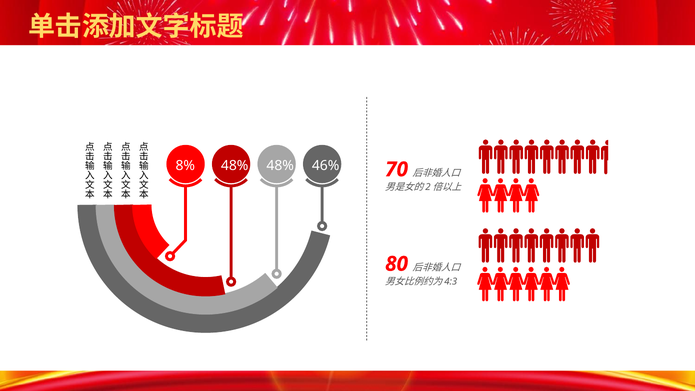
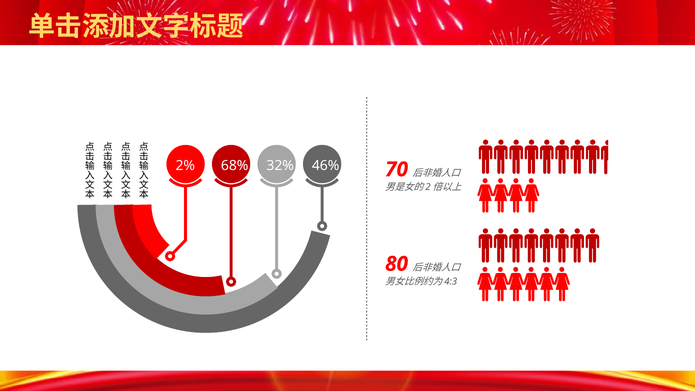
8%: 8% -> 2%
48% at (235, 166): 48% -> 68%
48% at (280, 166): 48% -> 32%
